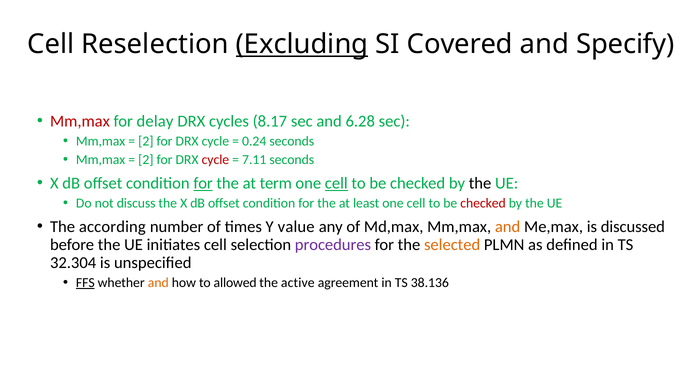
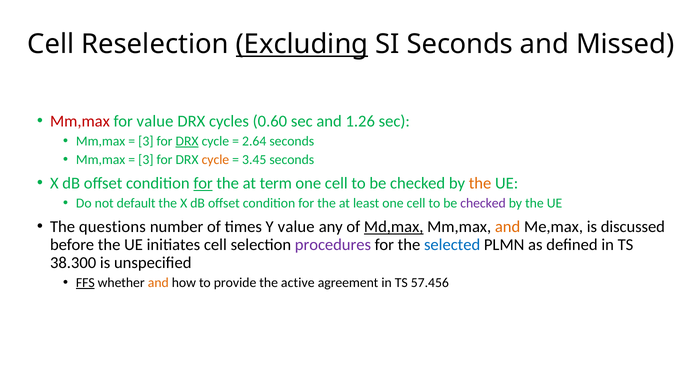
SI Covered: Covered -> Seconds
Specify: Specify -> Missed
for delay: delay -> value
8.17: 8.17 -> 0.60
6.28: 6.28 -> 1.26
2 at (146, 141): 2 -> 3
DRX at (187, 141) underline: none -> present
0.24: 0.24 -> 2.64
2 at (146, 159): 2 -> 3
cycle at (215, 159) colour: red -> orange
7.11: 7.11 -> 3.45
cell at (336, 183) underline: present -> none
the at (480, 183) colour: black -> orange
discuss: discuss -> default
checked at (483, 203) colour: red -> purple
according: according -> questions
Md,max underline: none -> present
selected colour: orange -> blue
32.304: 32.304 -> 38.300
allowed: allowed -> provide
38.136: 38.136 -> 57.456
